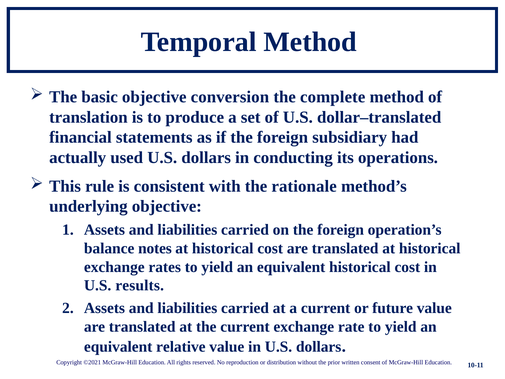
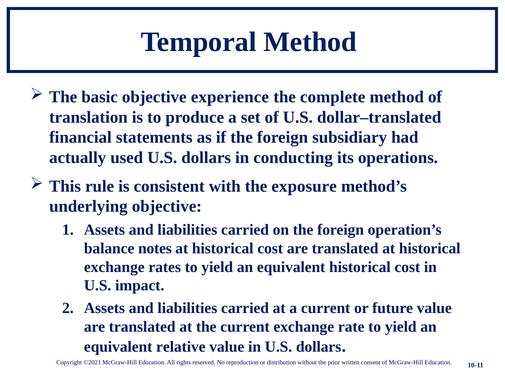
conversion: conversion -> experience
rationale: rationale -> exposure
results: results -> impact
